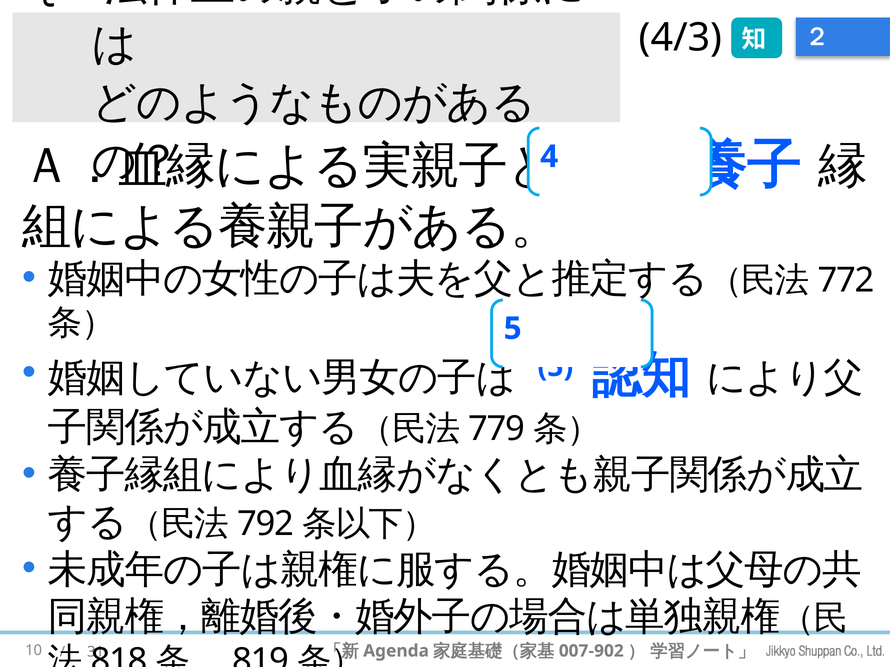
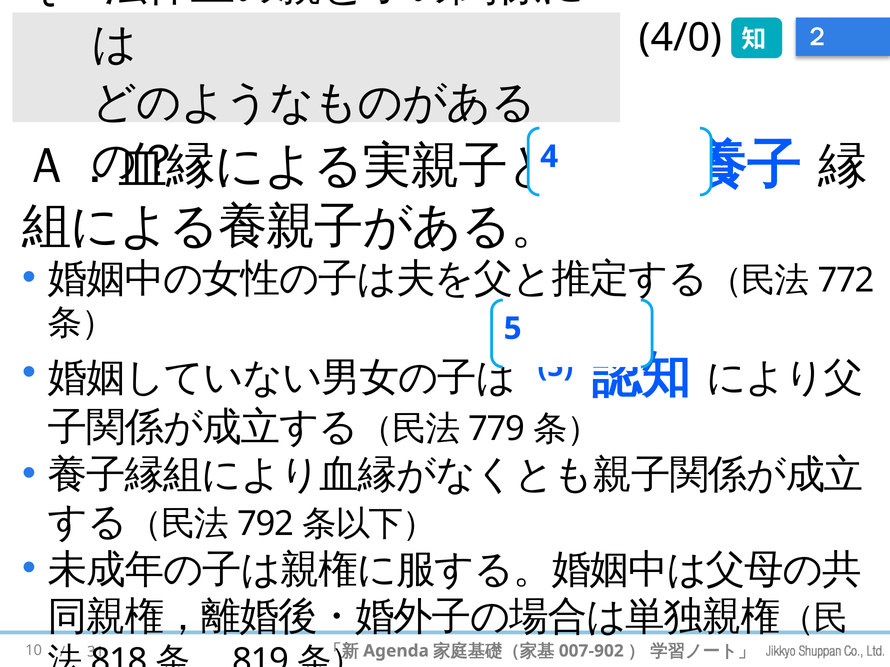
4/3: 4/3 -> 4/0
